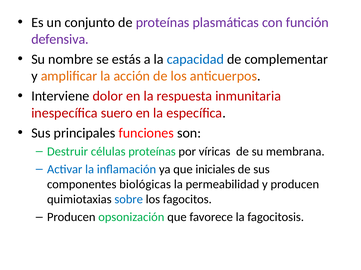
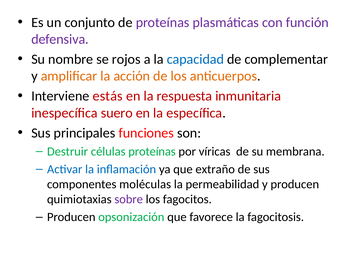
estás: estás -> rojos
dolor: dolor -> estás
iniciales: iniciales -> extraño
biológicas: biológicas -> moléculas
sobre colour: blue -> purple
